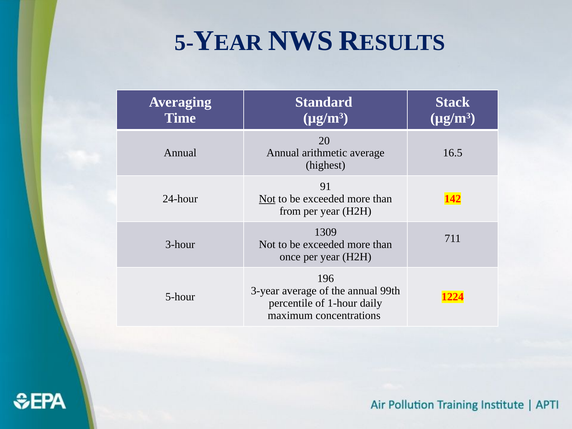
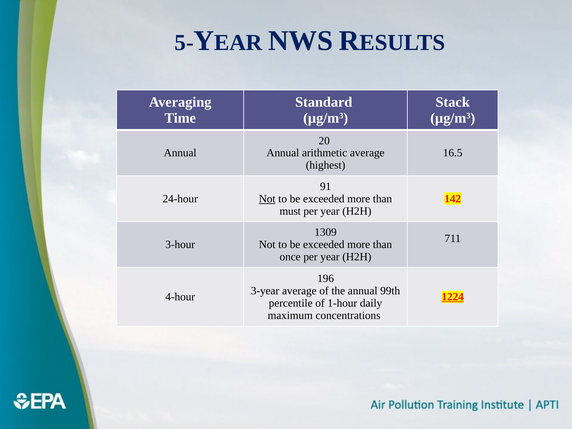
from: from -> must
5-hour: 5-hour -> 4-hour
1224 underline: none -> present
